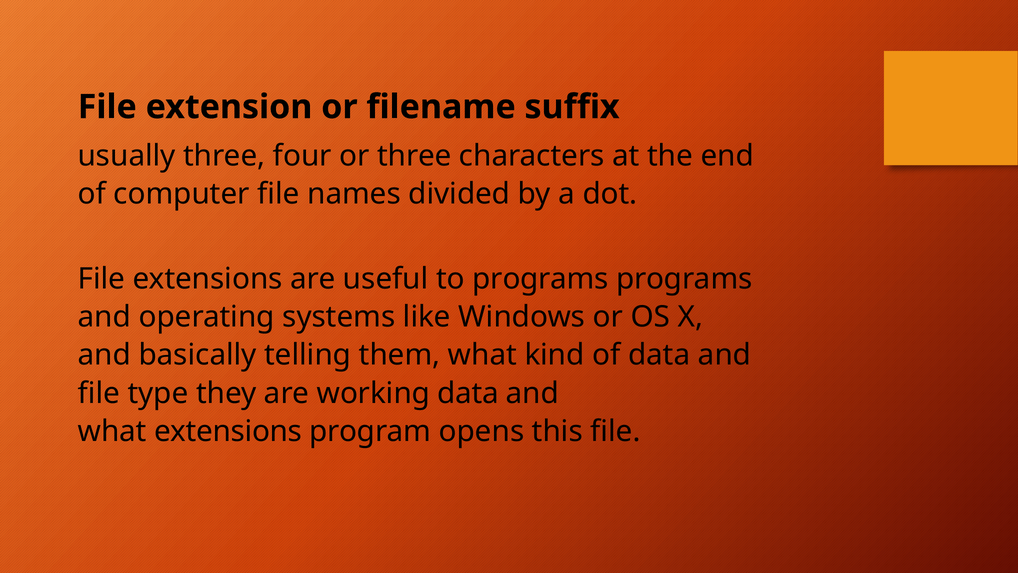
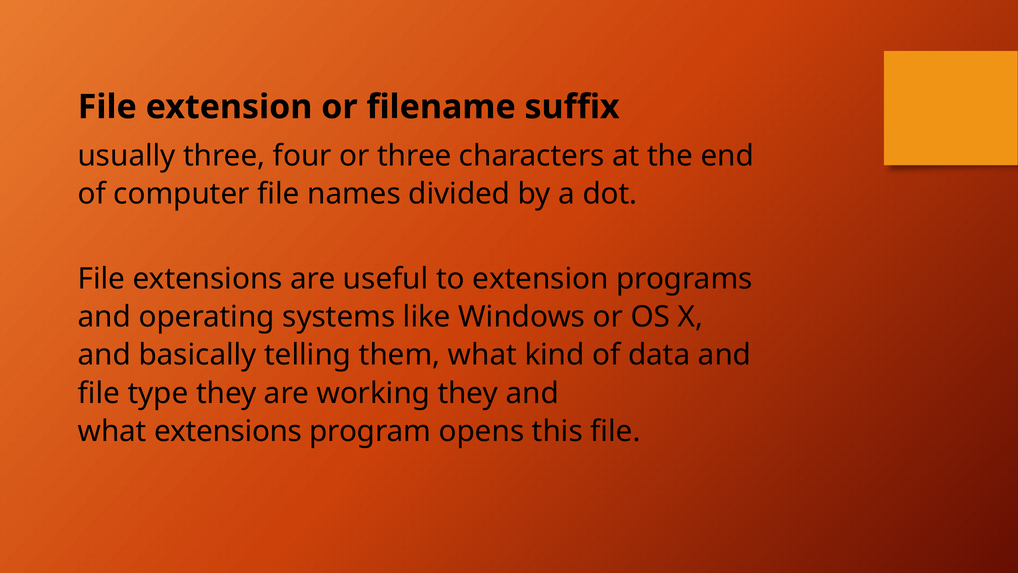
to programs: programs -> extension
working data: data -> they
